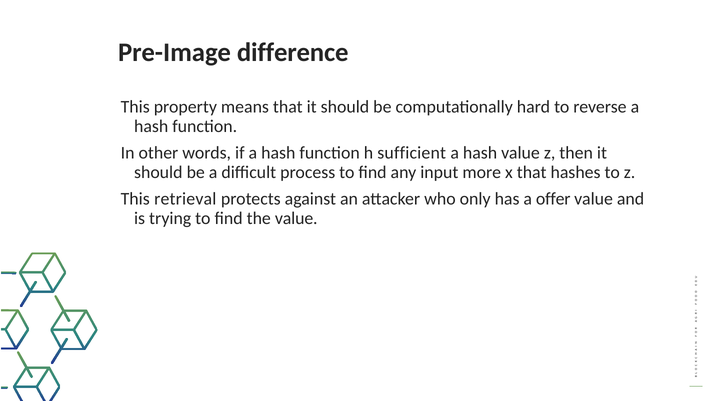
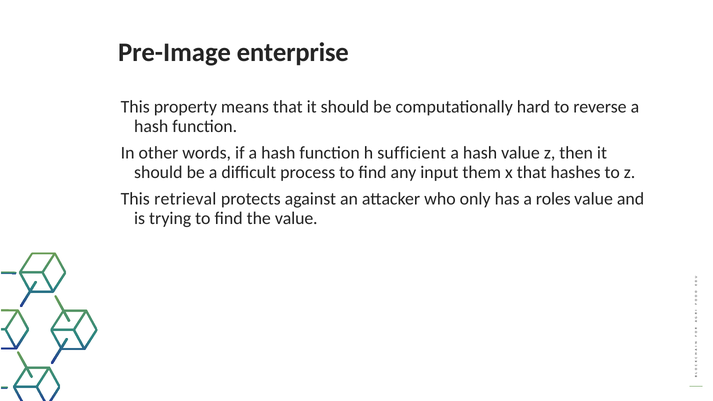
difference: difference -> enterprise
more: more -> them
offer: offer -> roles
